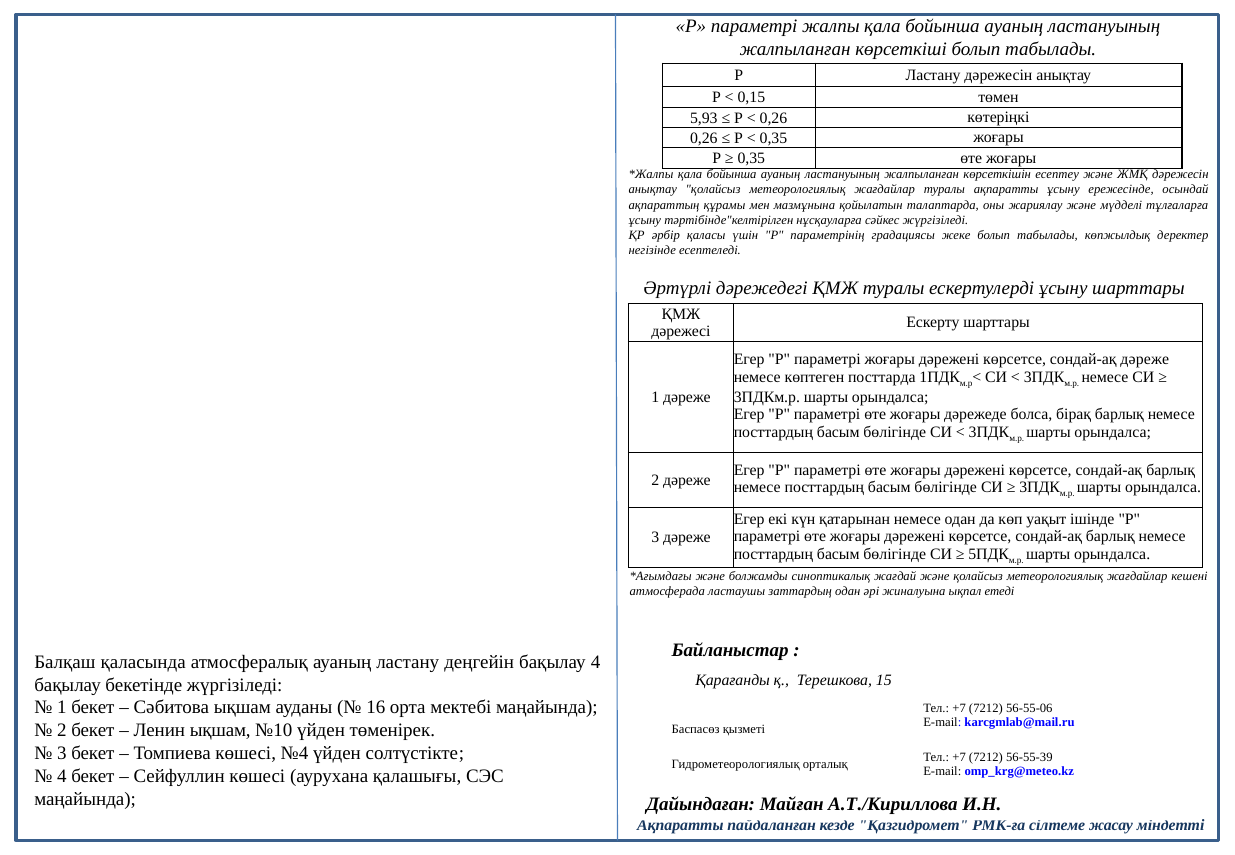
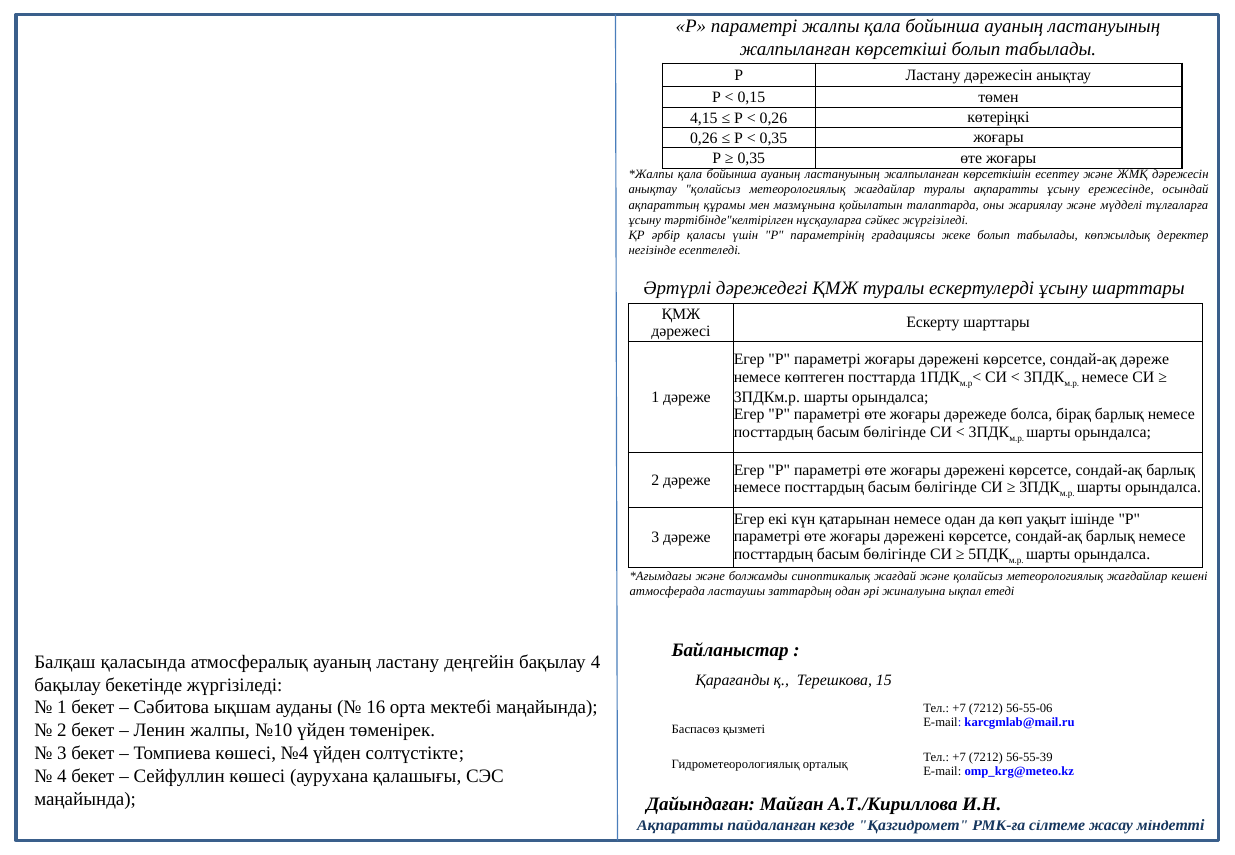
5,93: 5,93 -> 4,15
Ленин ықшам: ықшам -> жалпы
